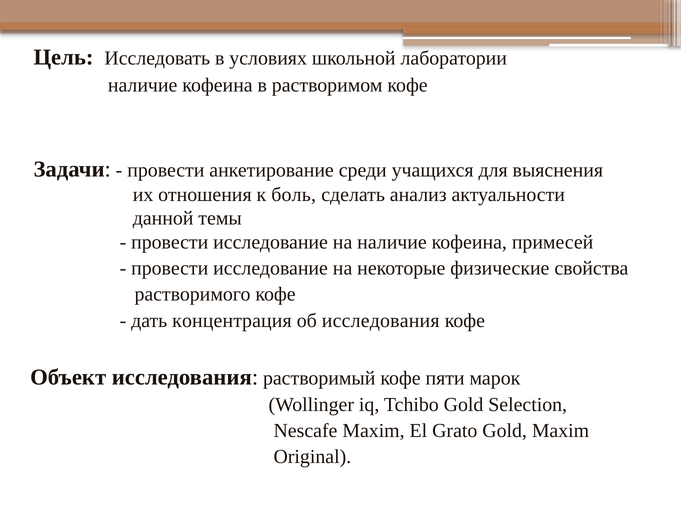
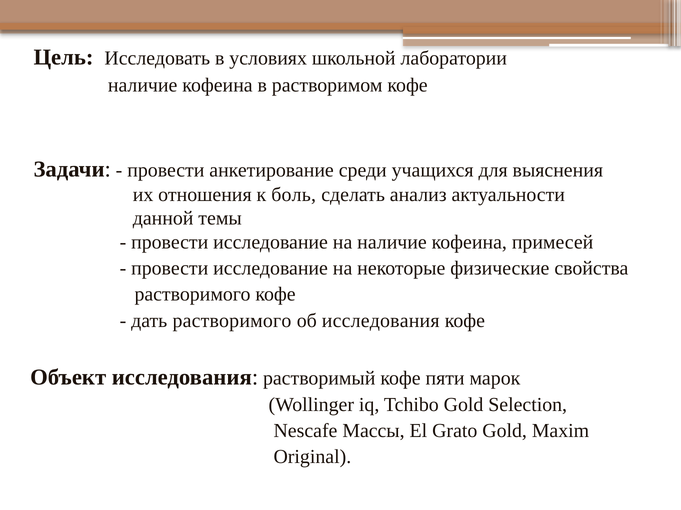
дать концентрация: концентрация -> растворимого
Nescafe Maxim: Maxim -> Массы
